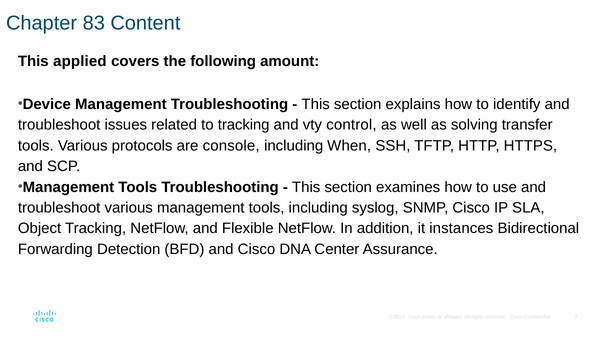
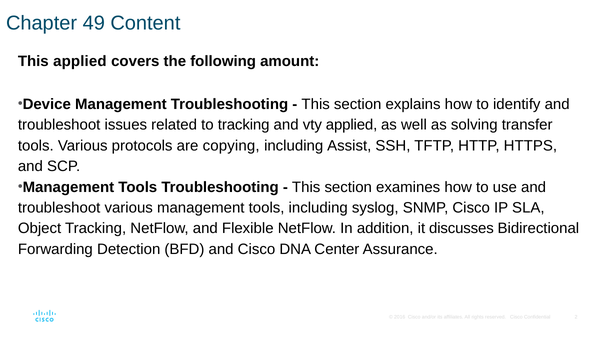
83: 83 -> 49
vty control: control -> applied
console: console -> copying
When: When -> Assist
instances: instances -> discusses
